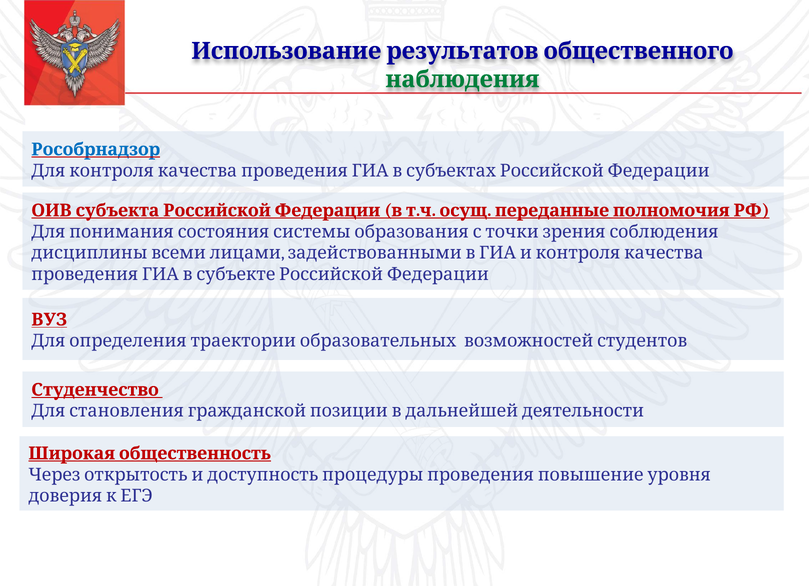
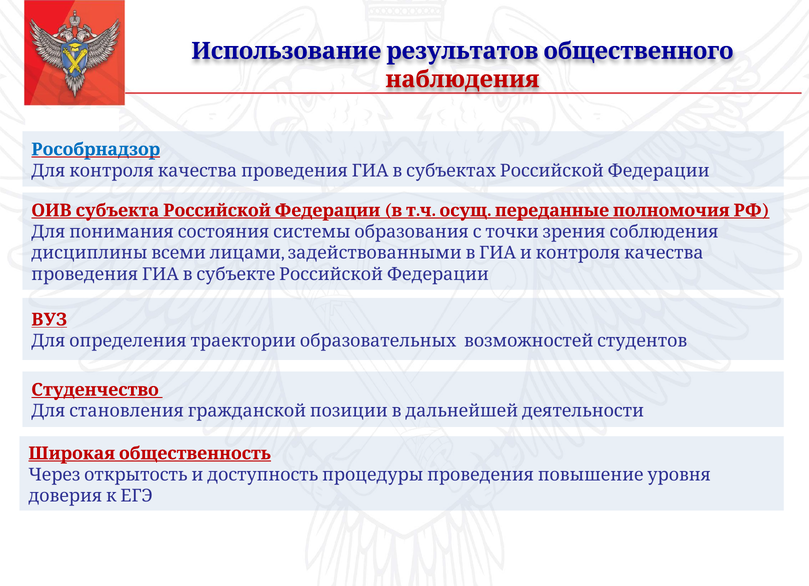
наблюдения colour: green -> red
